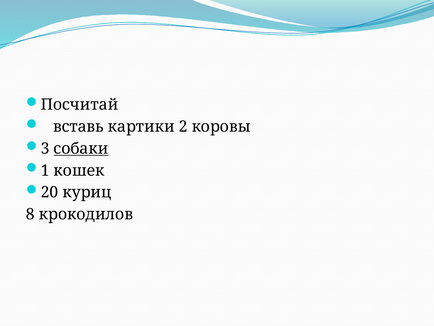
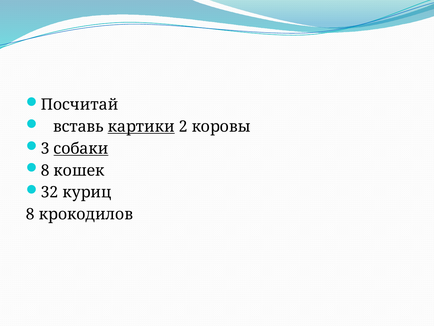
картики underline: none -> present
1 at (45, 170): 1 -> 8
20: 20 -> 32
